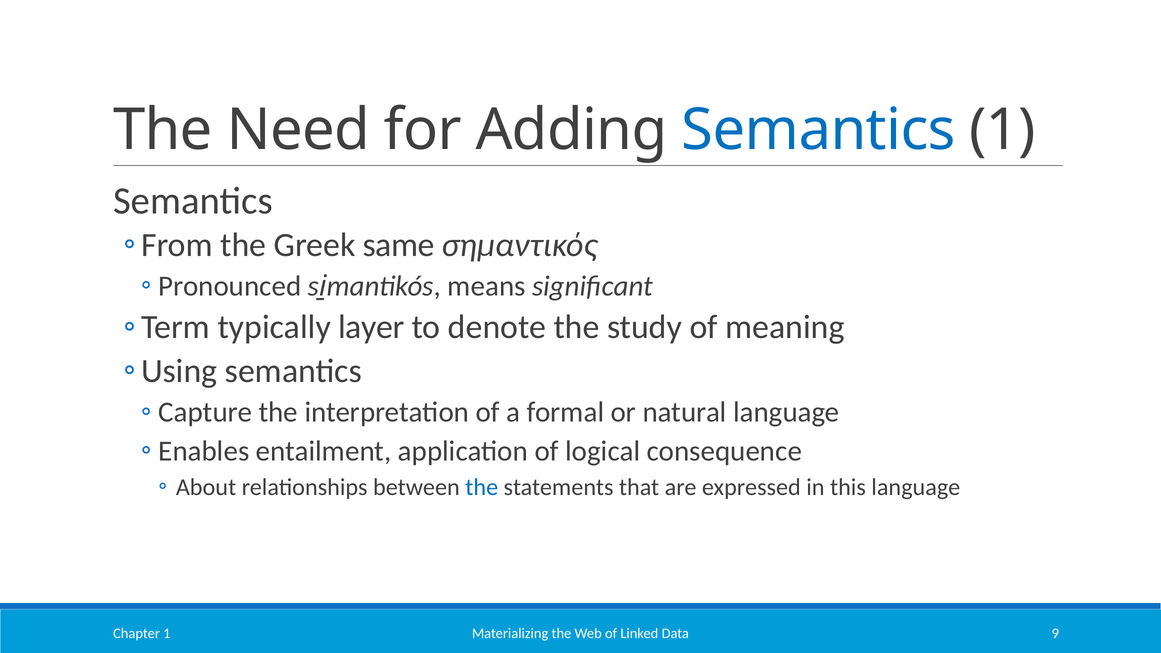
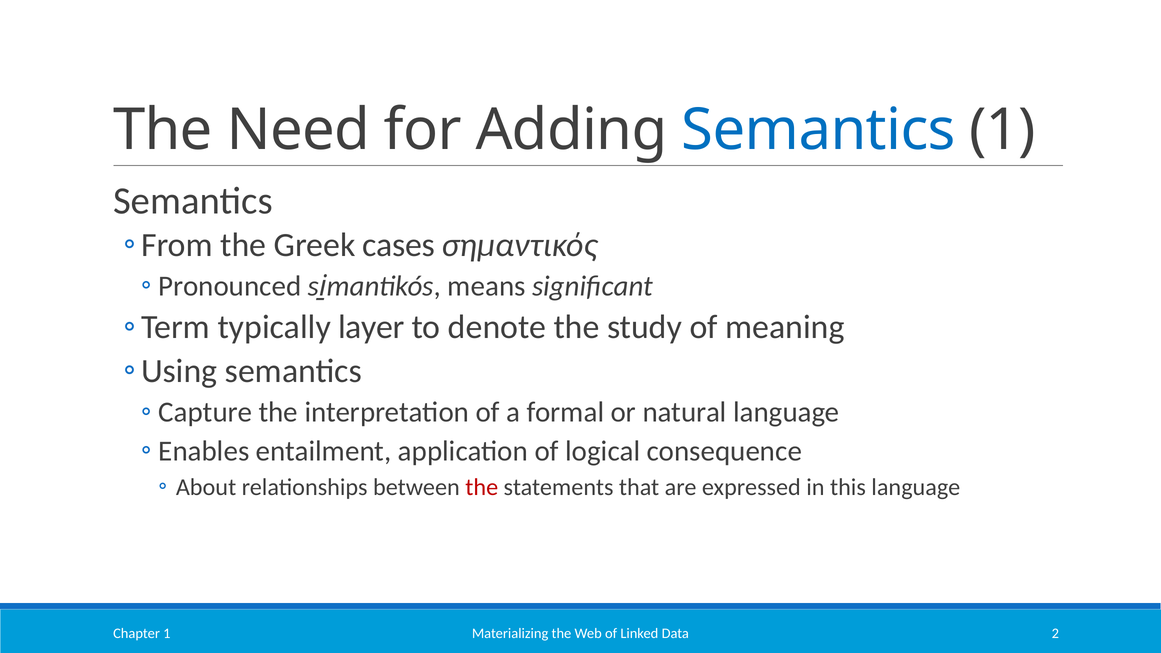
same: same -> cases
the at (482, 487) colour: blue -> red
9: 9 -> 2
